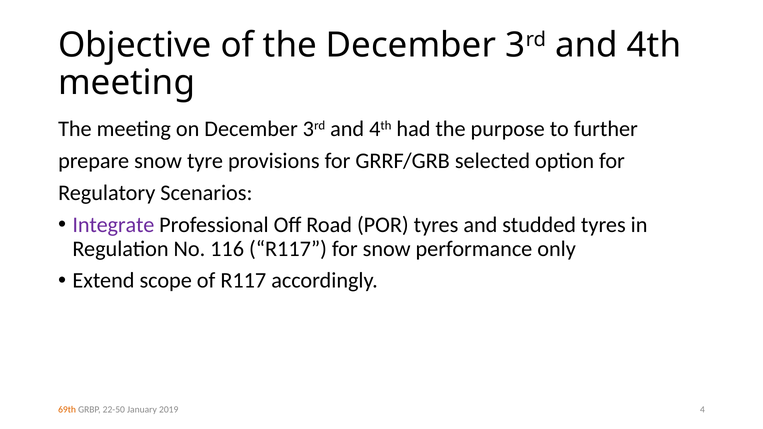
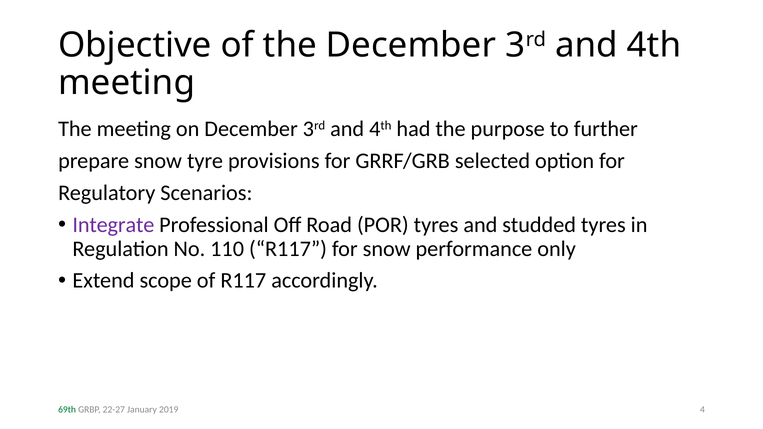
116: 116 -> 110
69th colour: orange -> green
22-50: 22-50 -> 22-27
